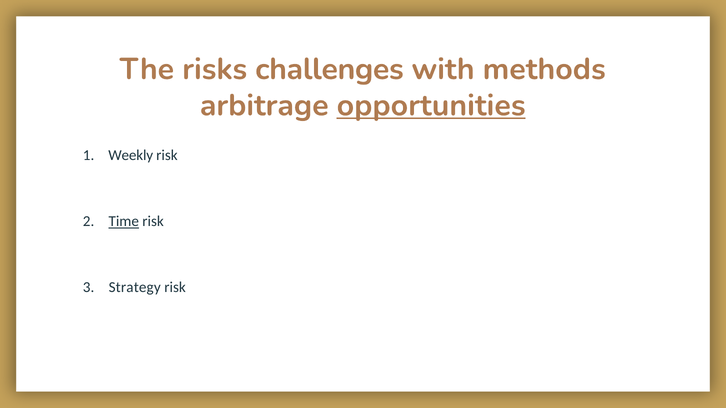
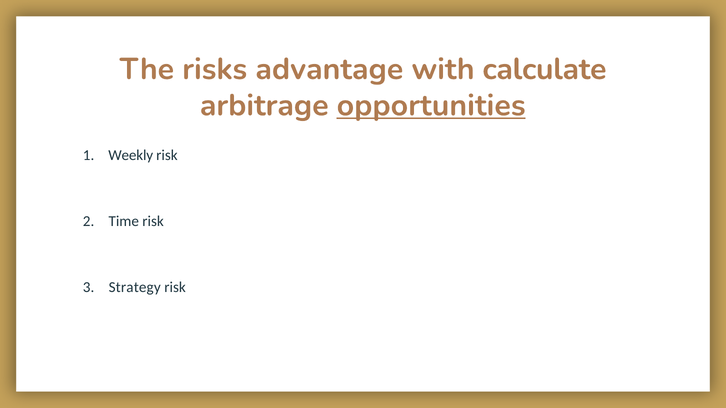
challenges: challenges -> advantage
methods: methods -> calculate
Time underline: present -> none
